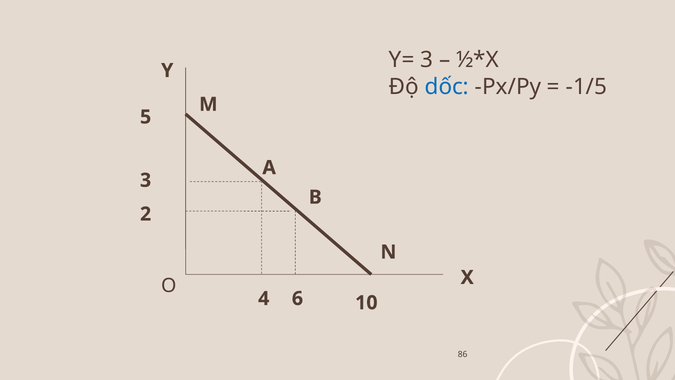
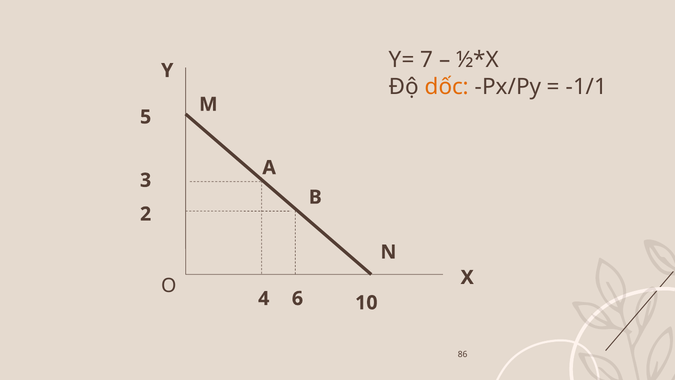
Y= 3: 3 -> 7
dốc colour: blue -> orange
-1/5: -1/5 -> -1/1
